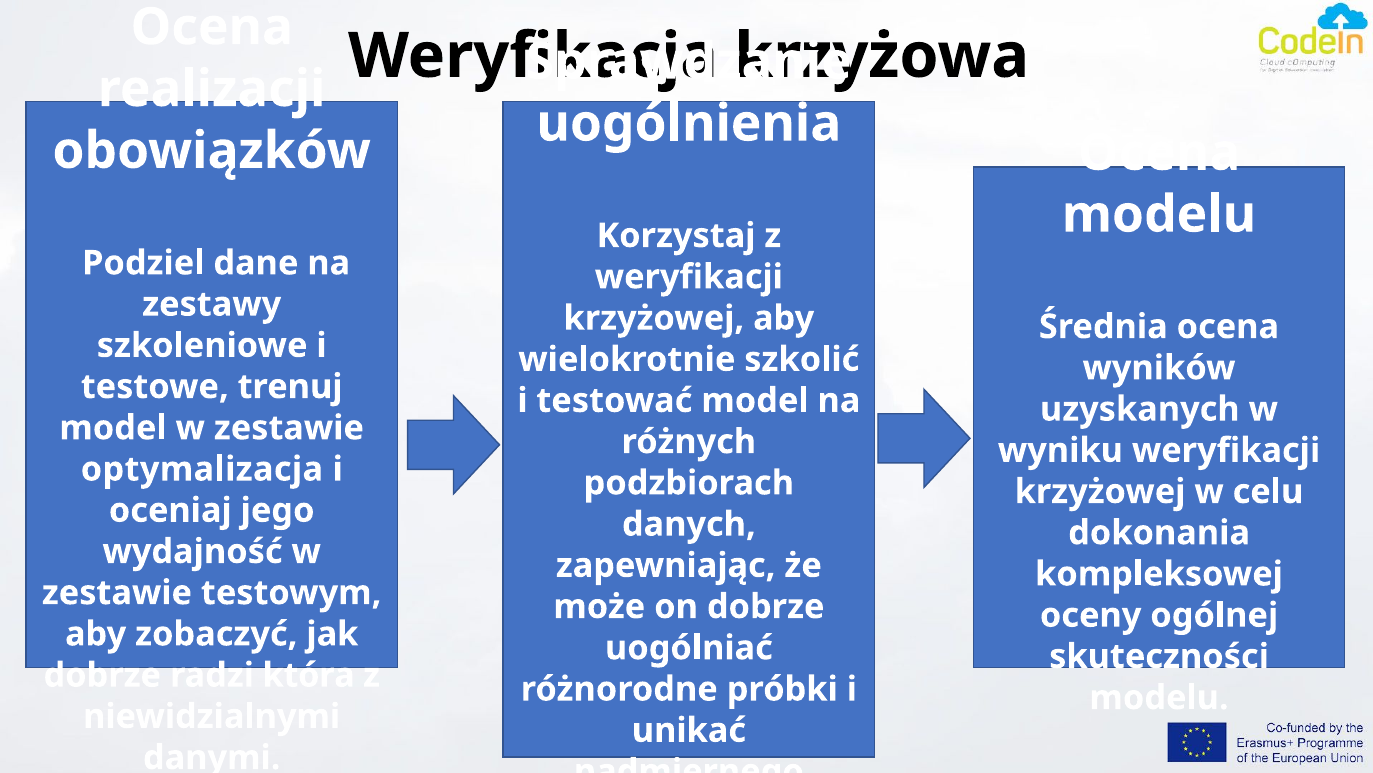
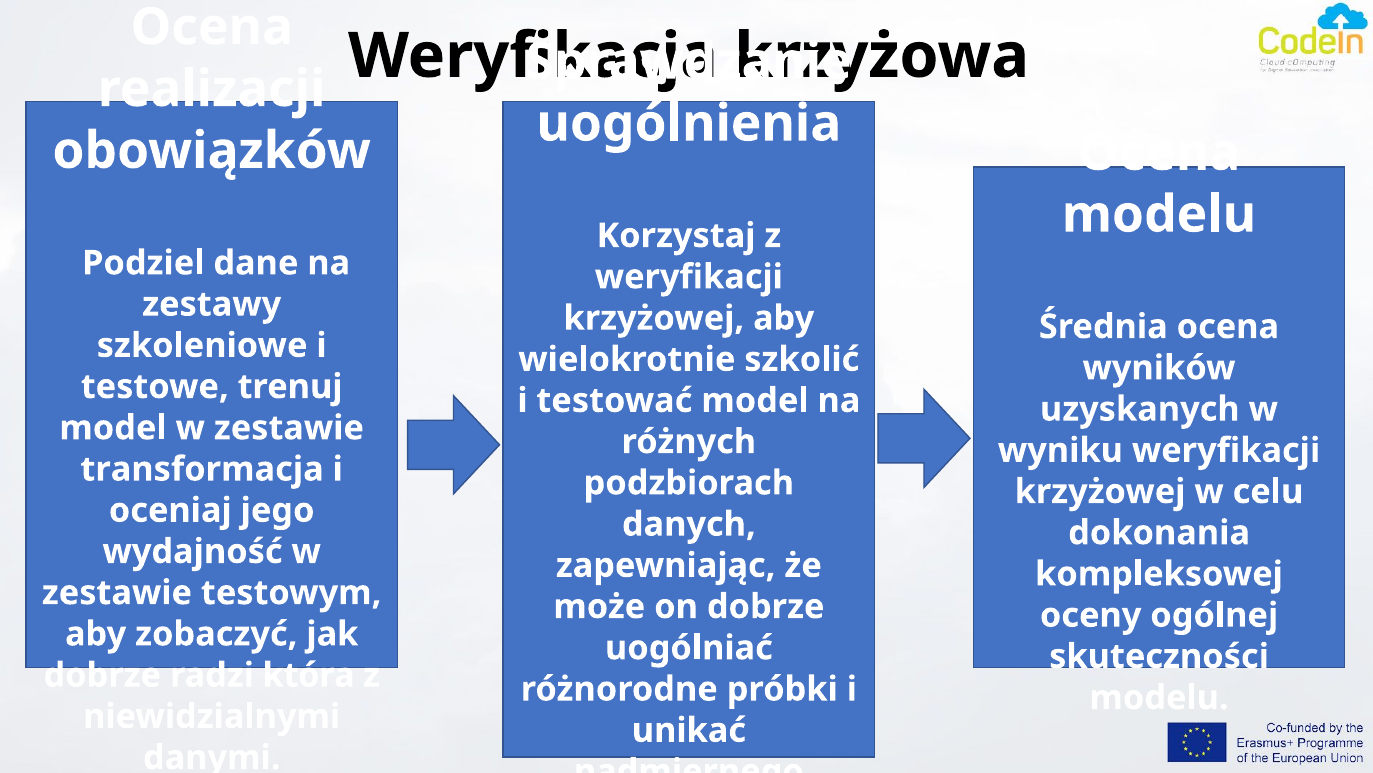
optymalizacja: optymalizacja -> transformacja
